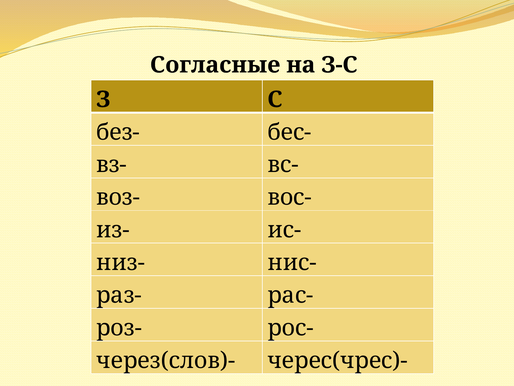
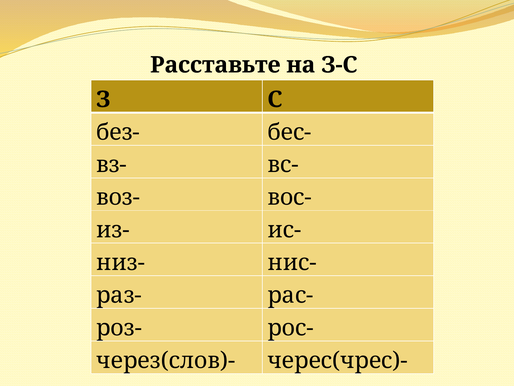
Согласные: Согласные -> Расставьте
